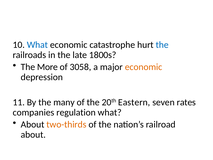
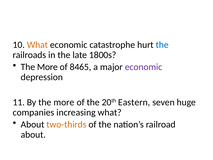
What at (37, 45) colour: blue -> orange
3058: 3058 -> 8465
economic at (144, 67) colour: orange -> purple
By the many: many -> more
rates: rates -> huge
regulation: regulation -> increasing
